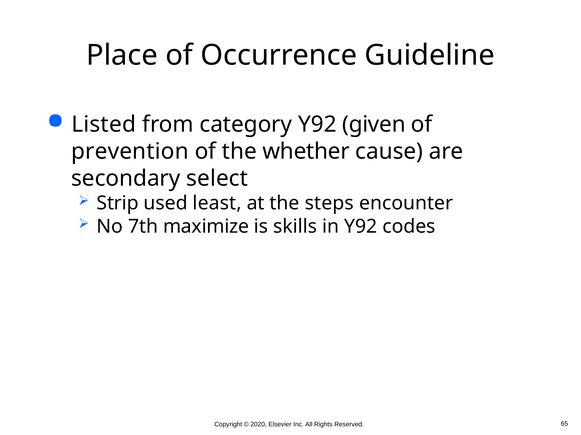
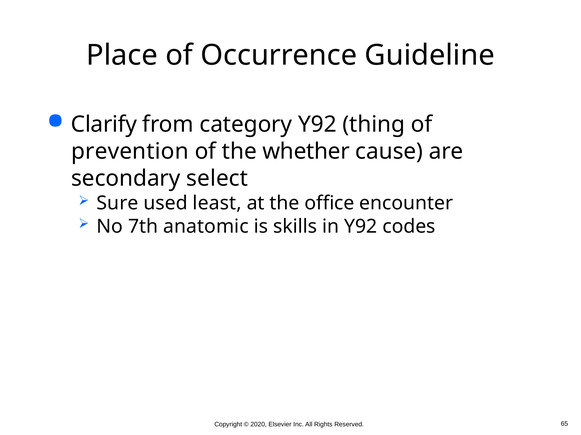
Listed: Listed -> Clarify
given: given -> thing
Strip: Strip -> Sure
steps: steps -> office
maximize: maximize -> anatomic
